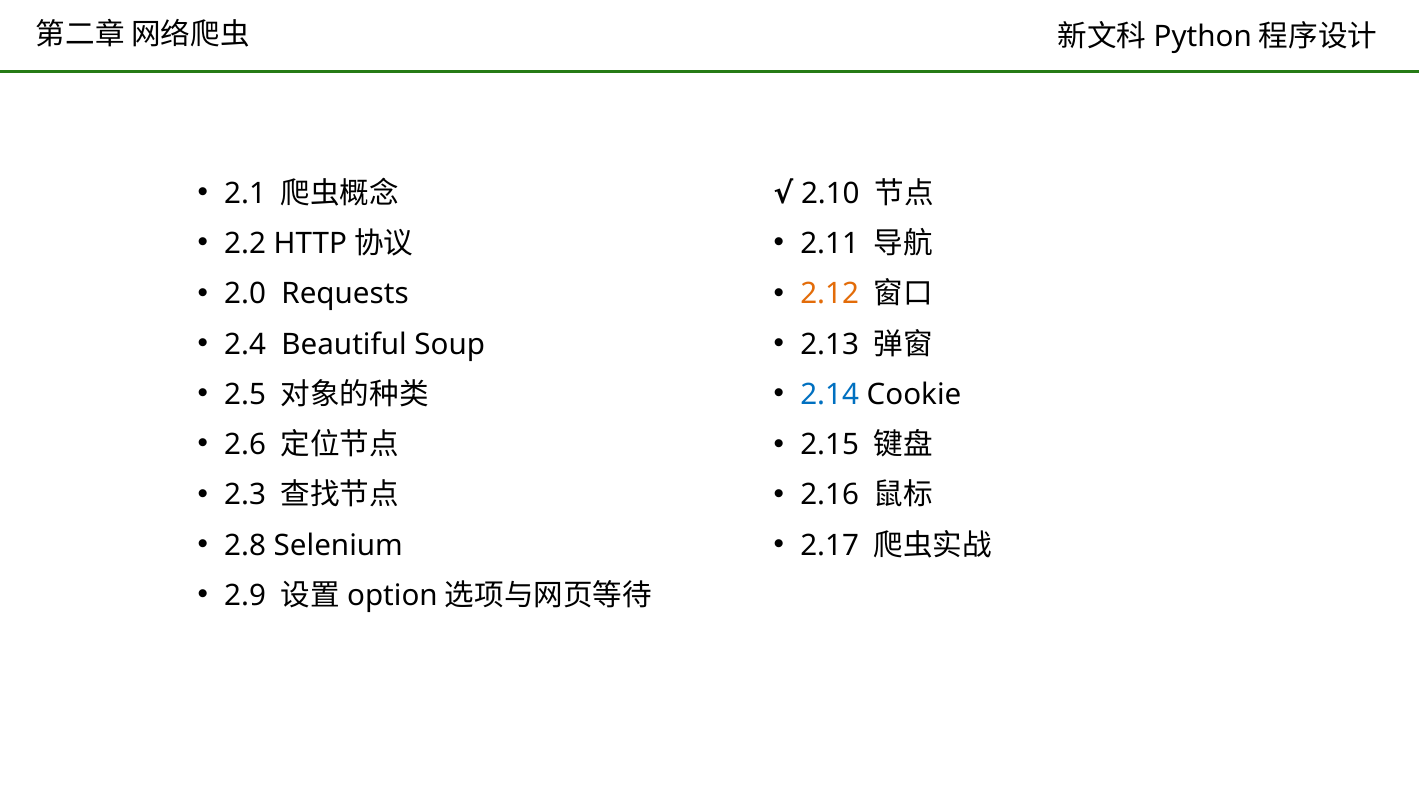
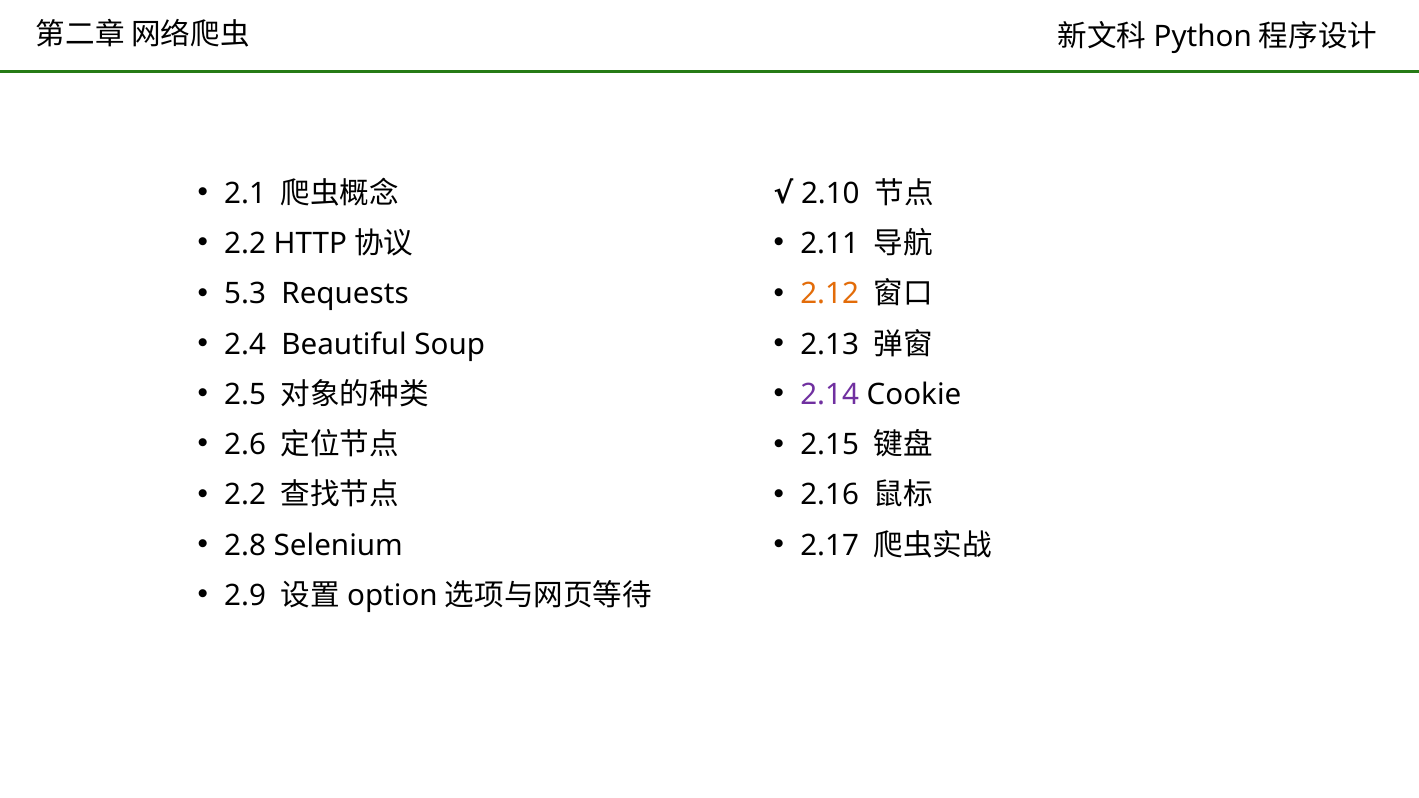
2.0: 2.0 -> 5.3
2.14 colour: blue -> purple
2.3 at (245, 495): 2.3 -> 2.2
